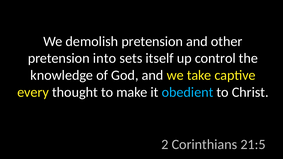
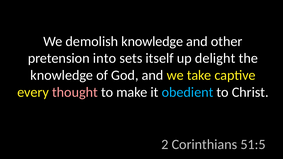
demolish pretension: pretension -> knowledge
control: control -> delight
thought colour: white -> pink
21:5: 21:5 -> 51:5
